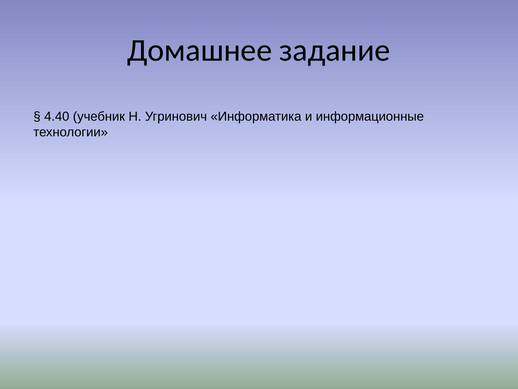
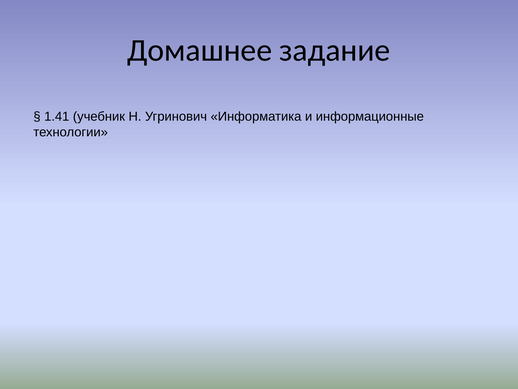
4.40: 4.40 -> 1.41
